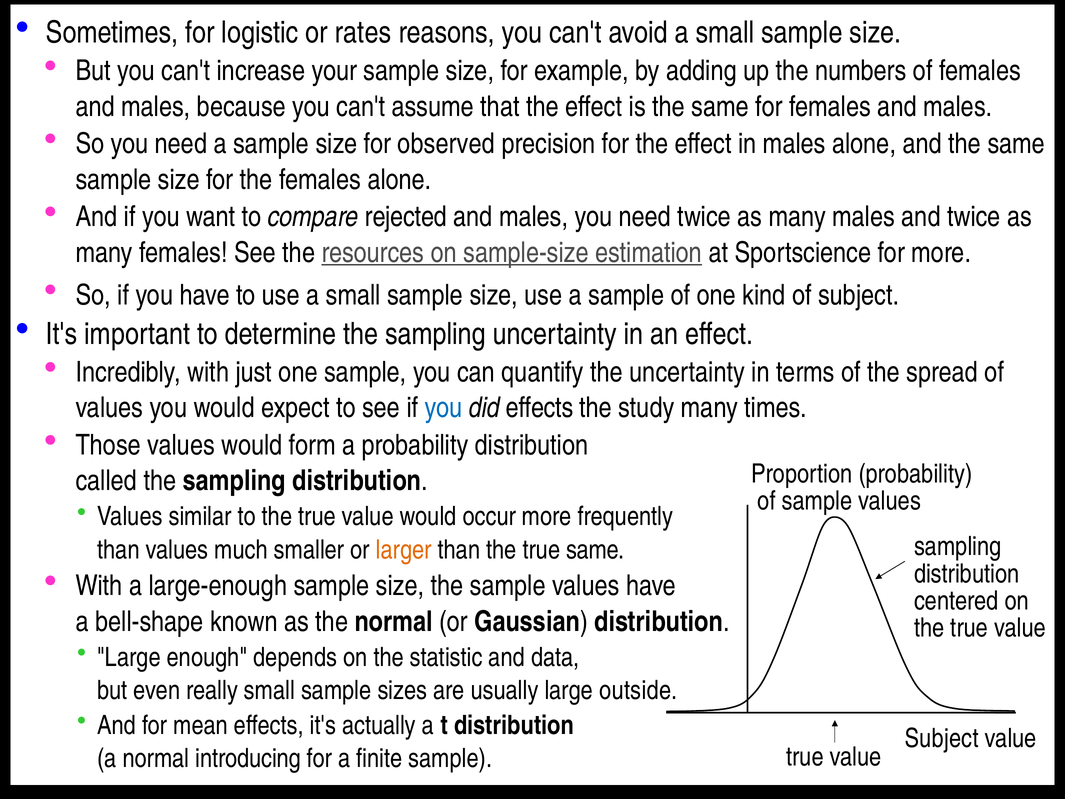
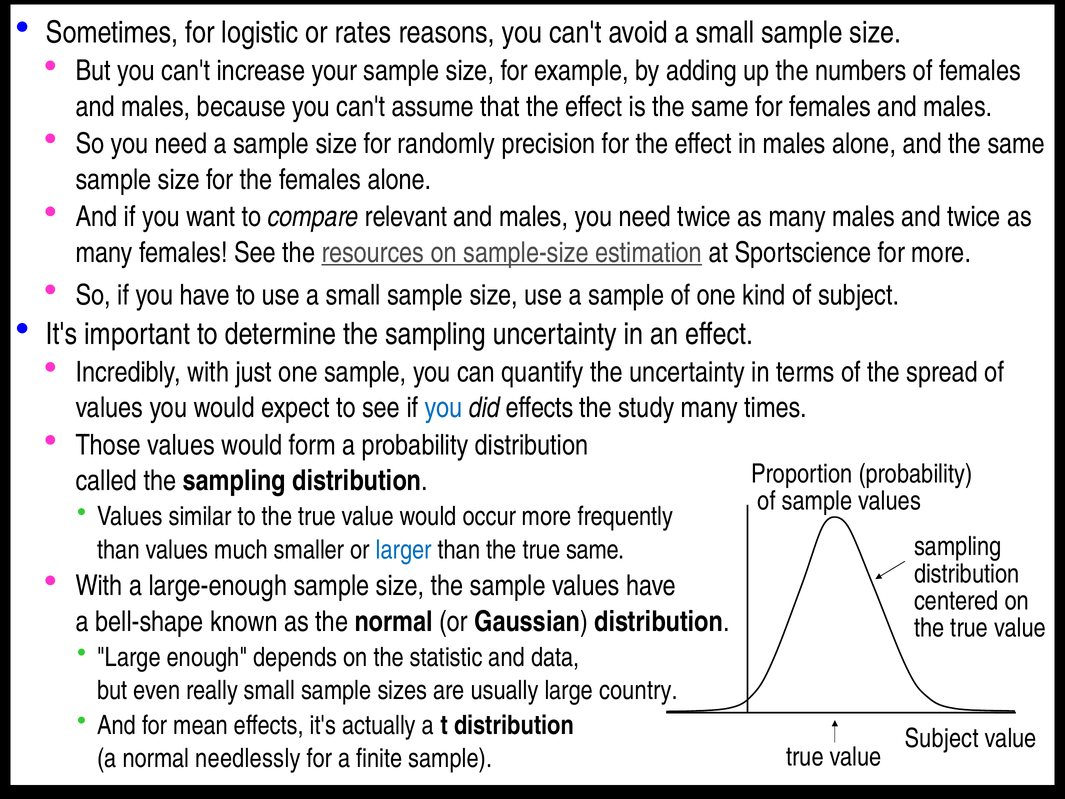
observed: observed -> randomly
rejected: rejected -> relevant
larger colour: orange -> blue
outside: outside -> country
introducing: introducing -> needlessly
